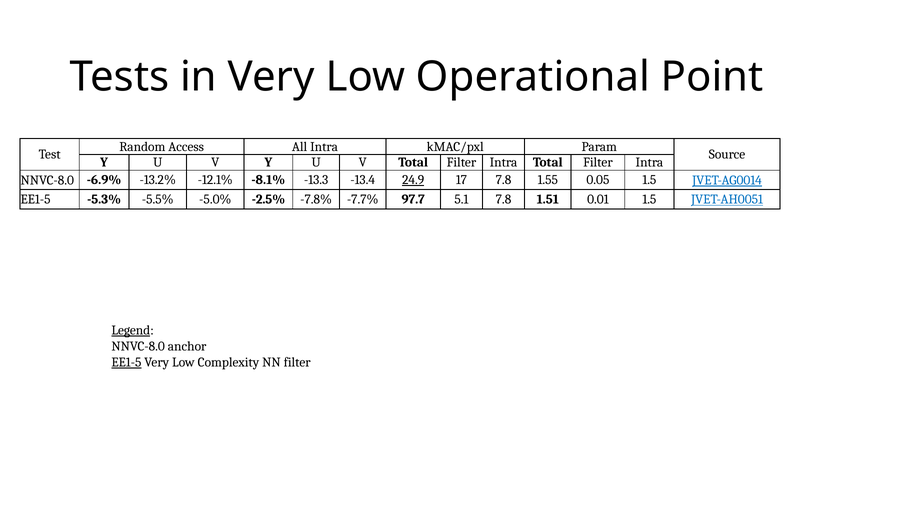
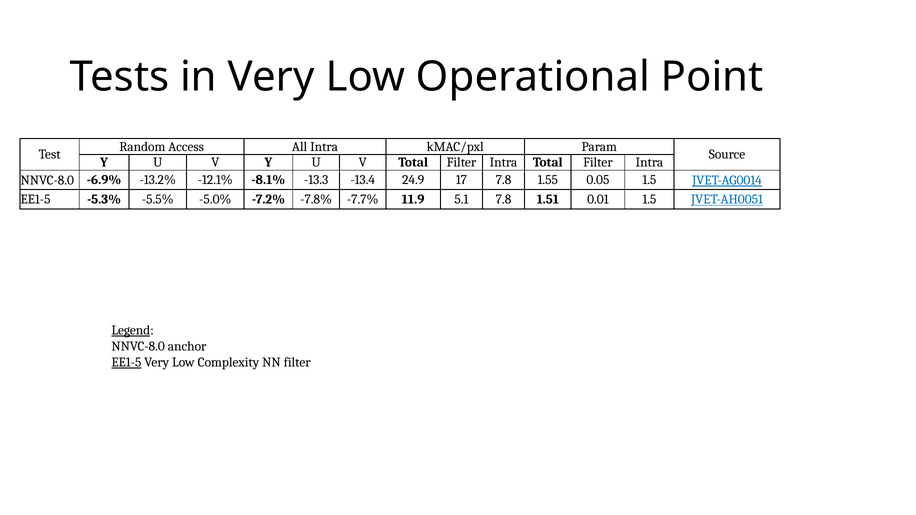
24.9 underline: present -> none
-2.5%: -2.5% -> -7.2%
97.7: 97.7 -> 11.9
